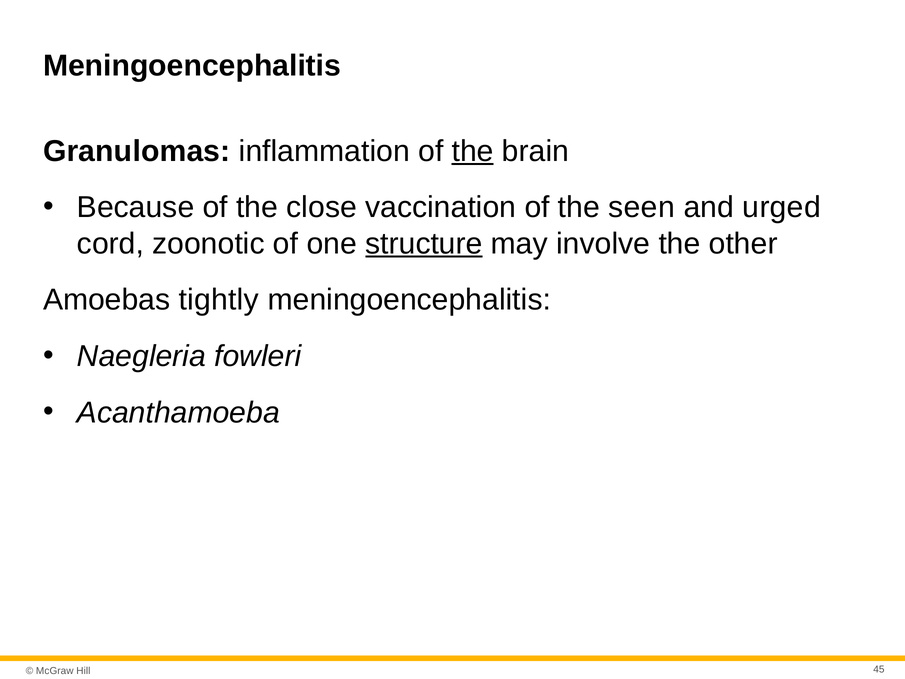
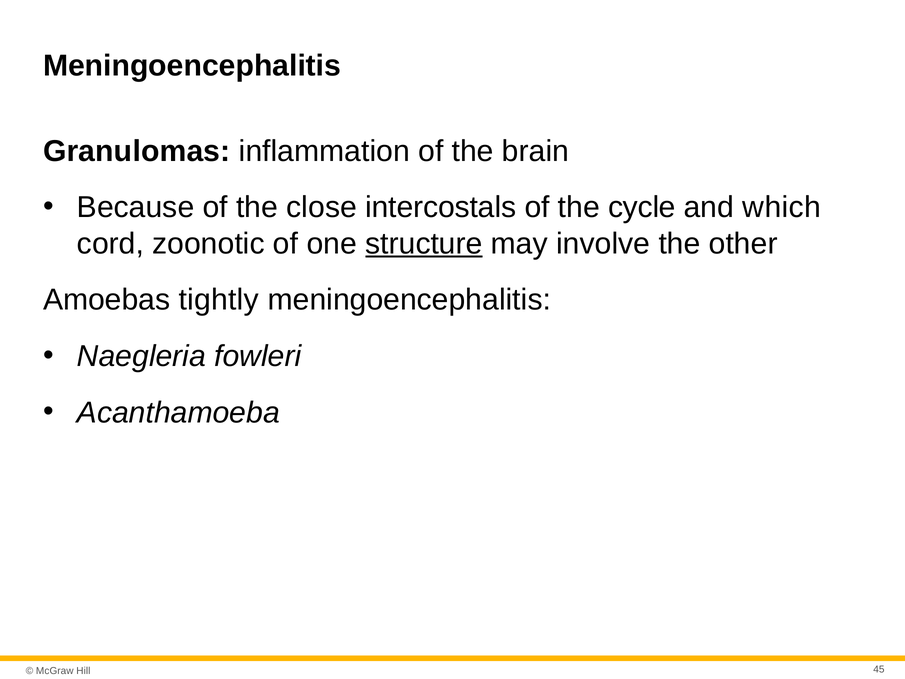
the at (473, 151) underline: present -> none
vaccination: vaccination -> intercostals
seen: seen -> cycle
urged: urged -> which
